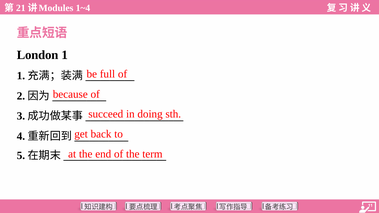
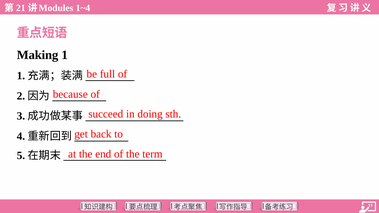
London: London -> Making
